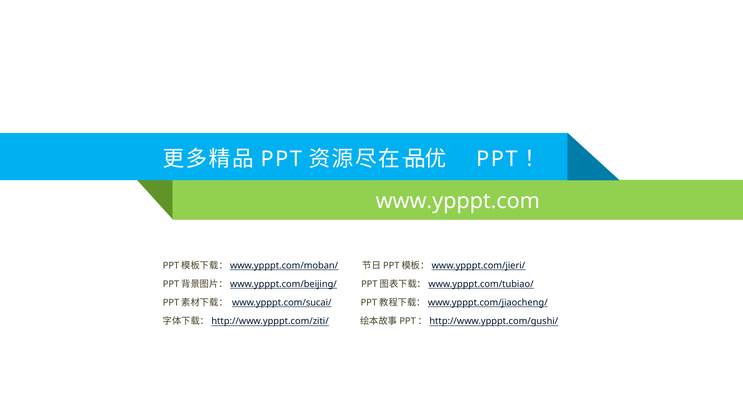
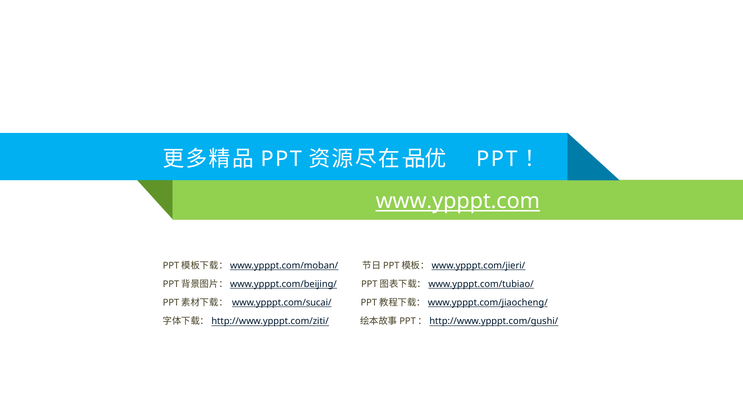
www.ypppt.com underline: none -> present
